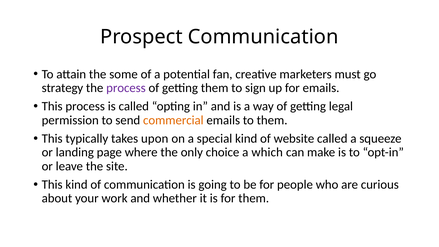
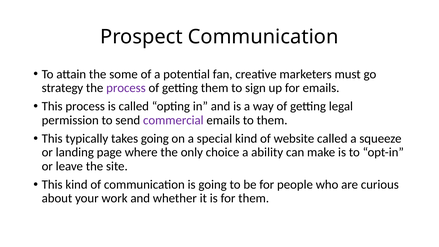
commercial colour: orange -> purple
takes upon: upon -> going
which: which -> ability
